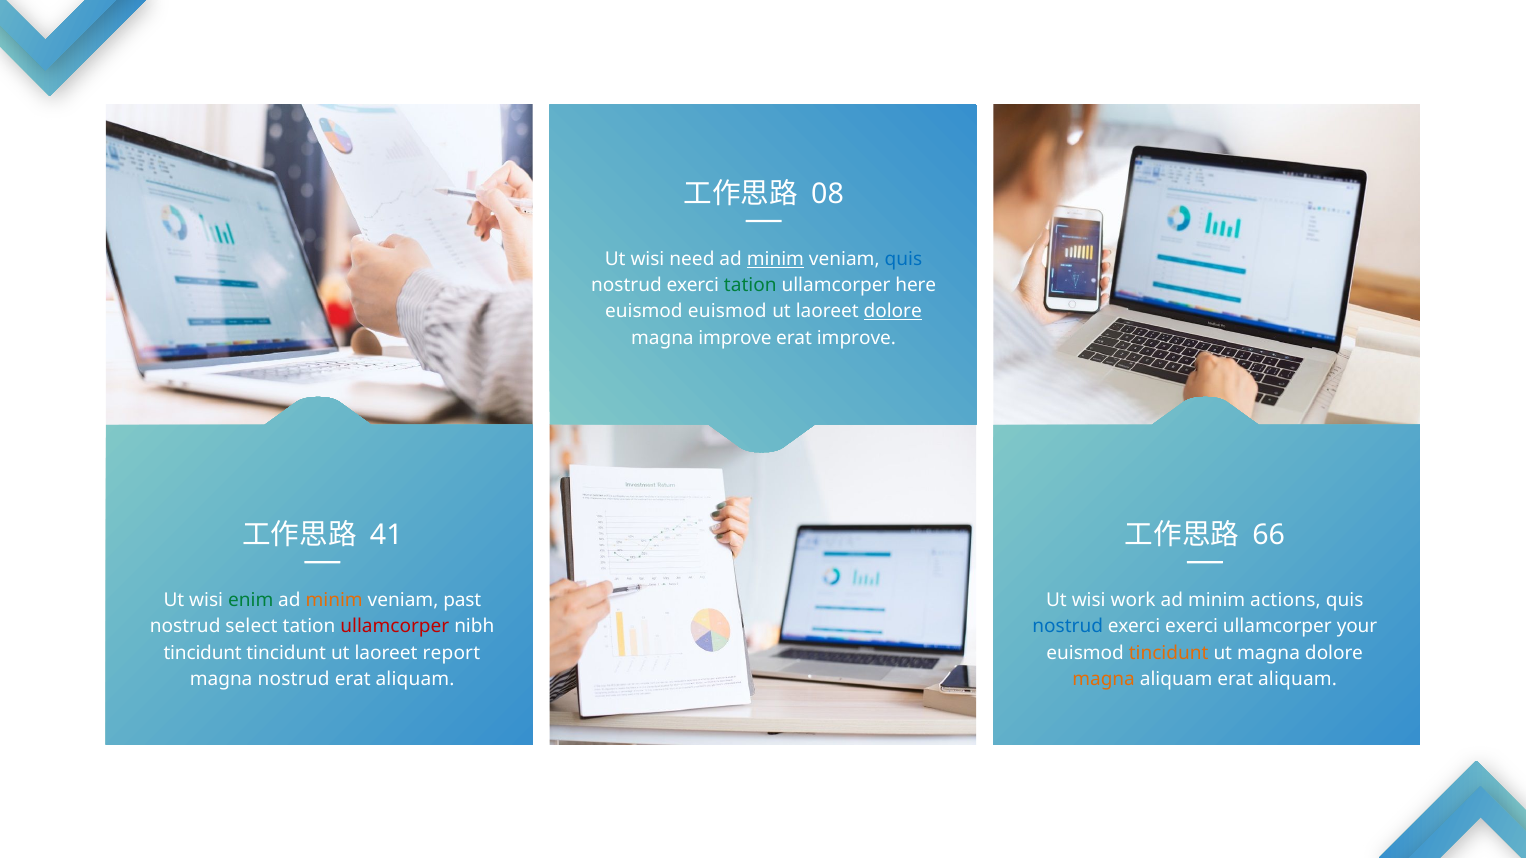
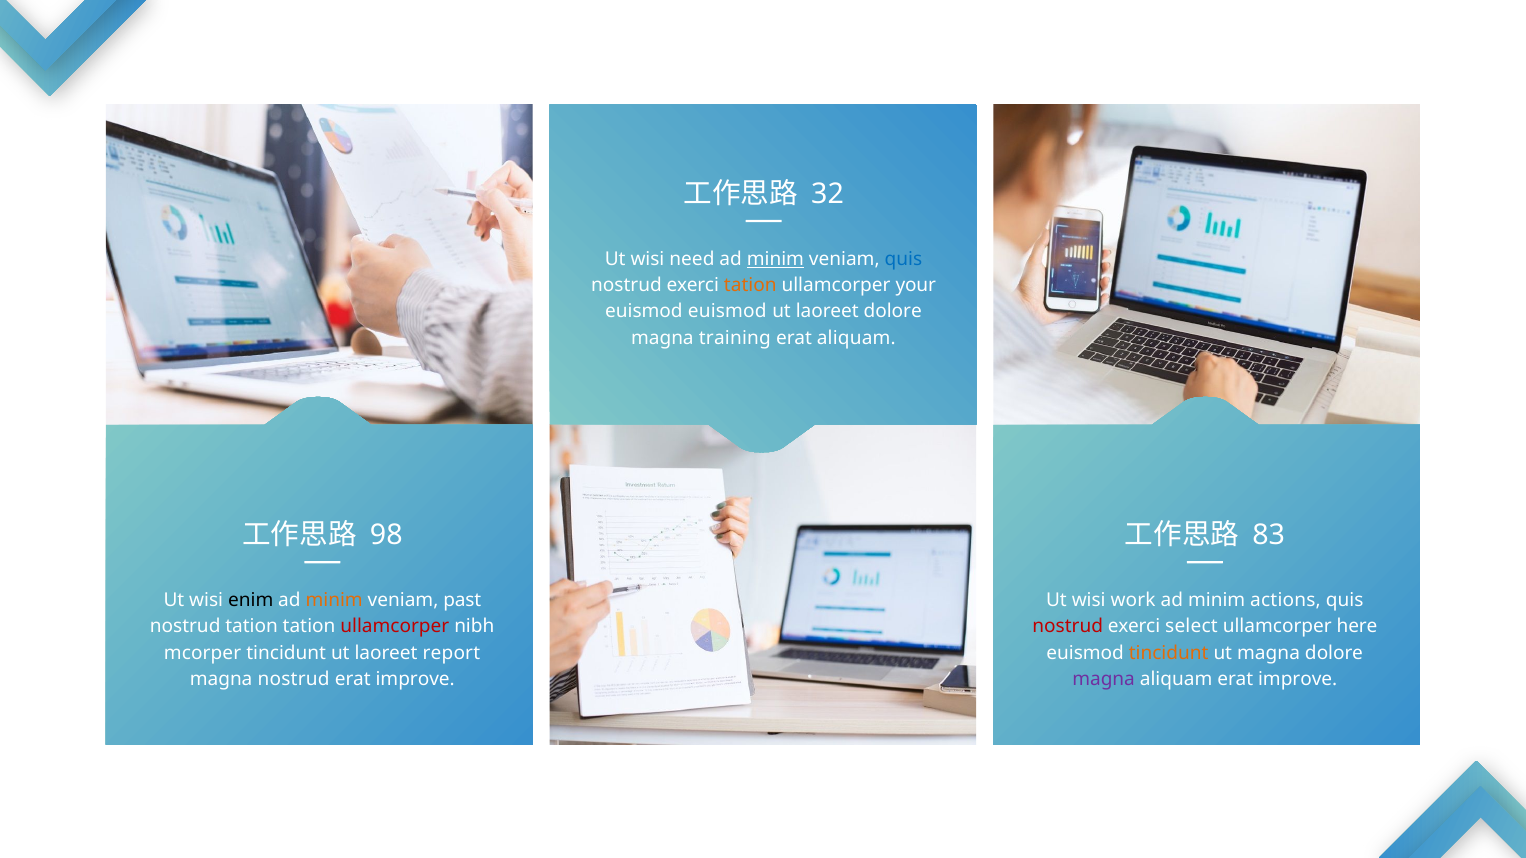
08: 08 -> 32
tation at (750, 286) colour: green -> orange
here: here -> your
dolore at (893, 312) underline: present -> none
magna improve: improve -> training
erat improve: improve -> aliquam
41: 41 -> 98
66: 66 -> 83
enim colour: green -> black
nostrud select: select -> tation
nostrud at (1068, 627) colour: blue -> red
exerci exerci: exerci -> select
your: your -> here
tincidunt at (203, 653): tincidunt -> mcorper
aliquam at (415, 679): aliquam -> improve
magna at (1104, 679) colour: orange -> purple
aliquam erat aliquam: aliquam -> improve
